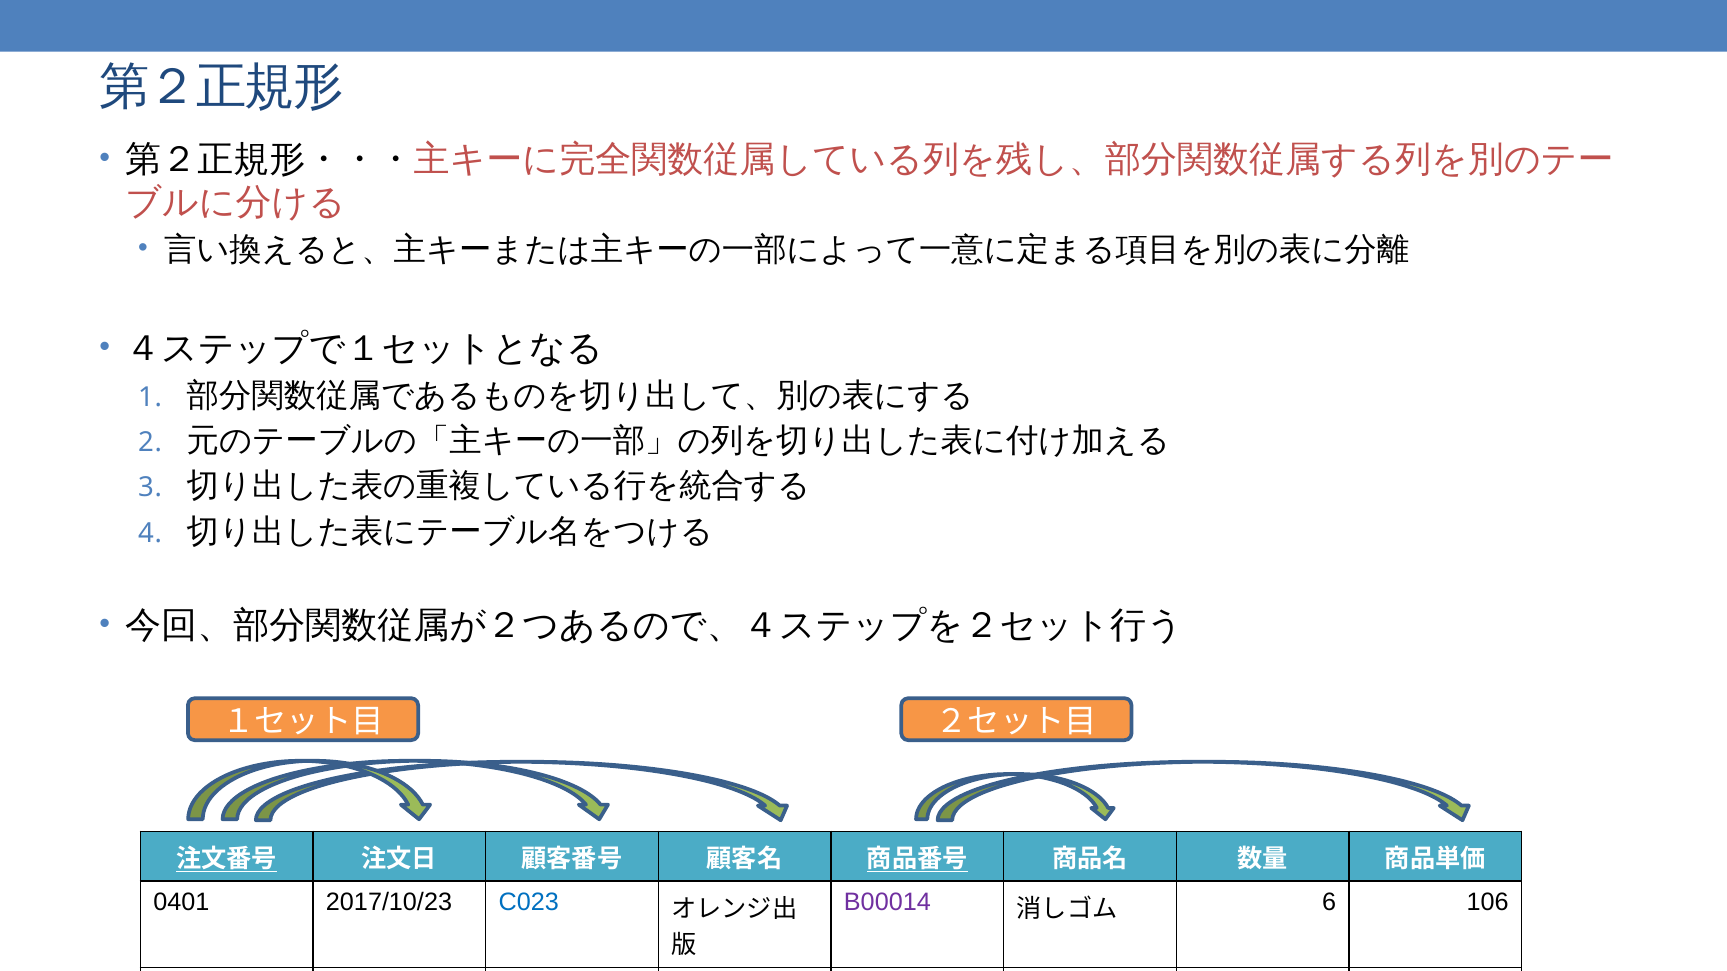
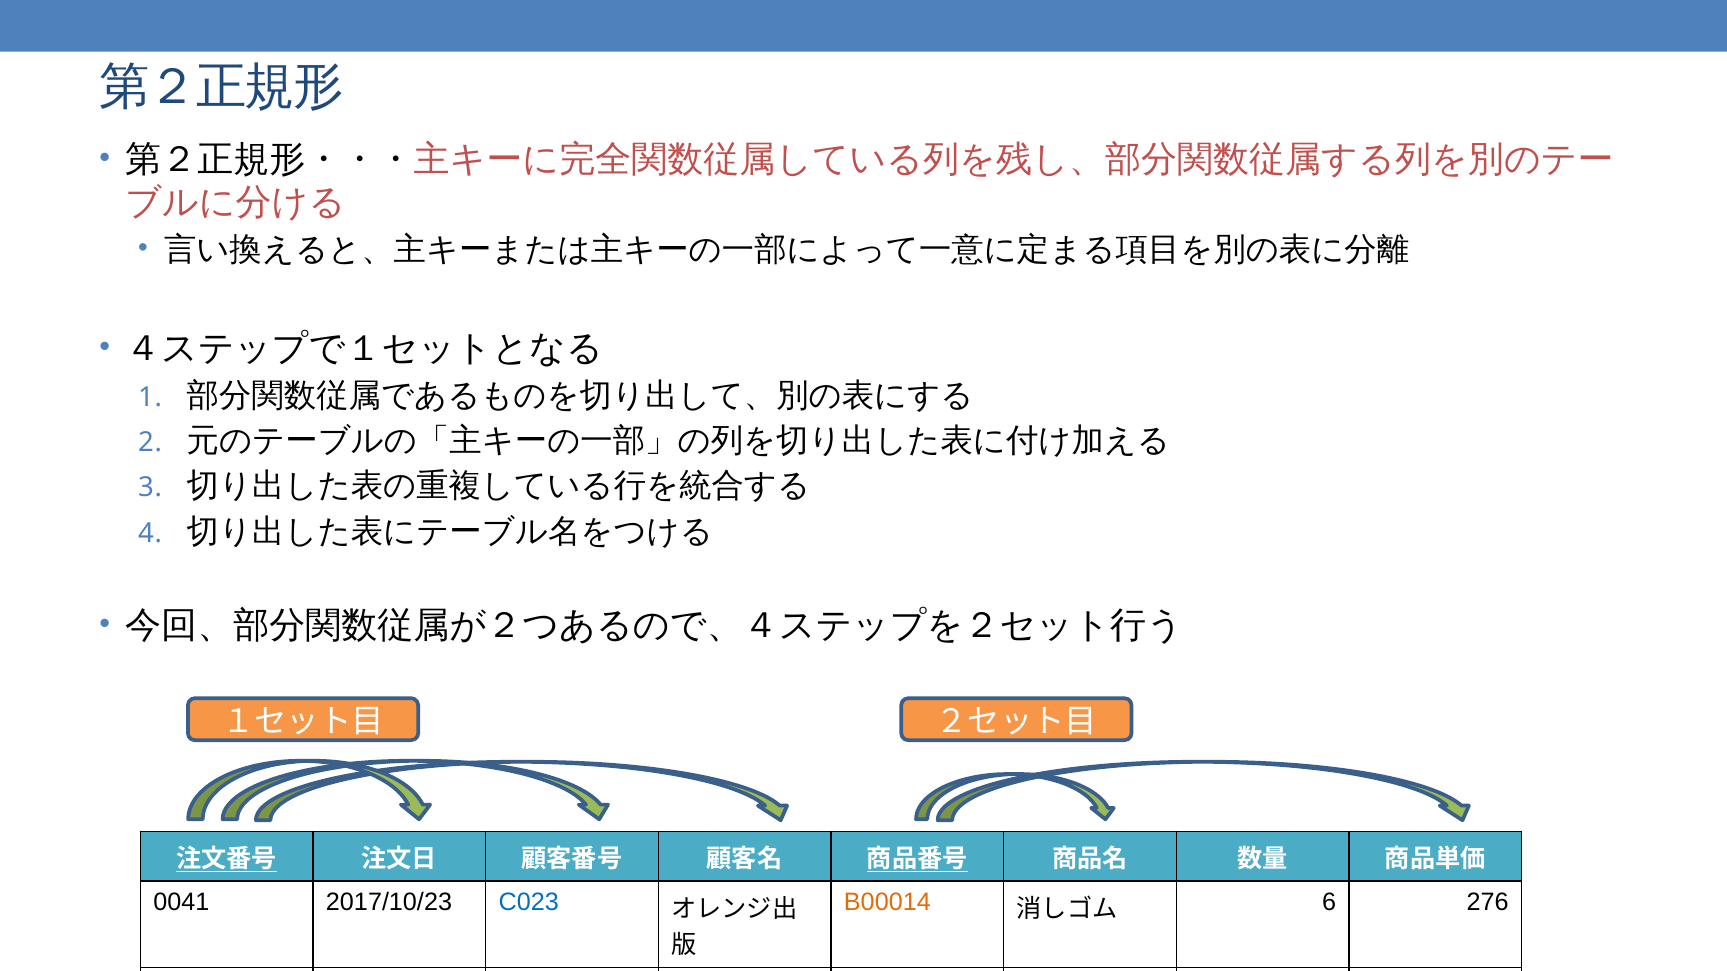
0401: 0401 -> 0041
B00014 at (887, 903) colour: purple -> orange
106: 106 -> 276
